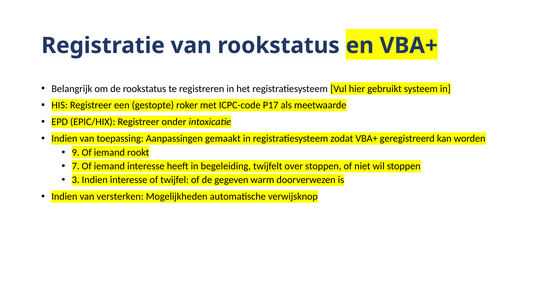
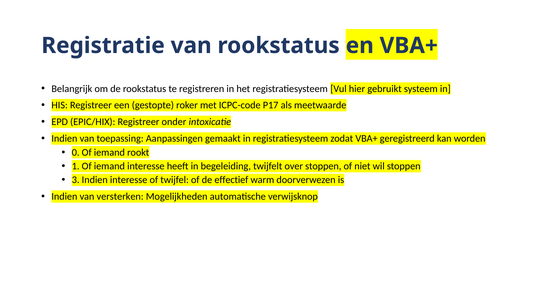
9: 9 -> 0
7: 7 -> 1
gegeven: gegeven -> effectief
